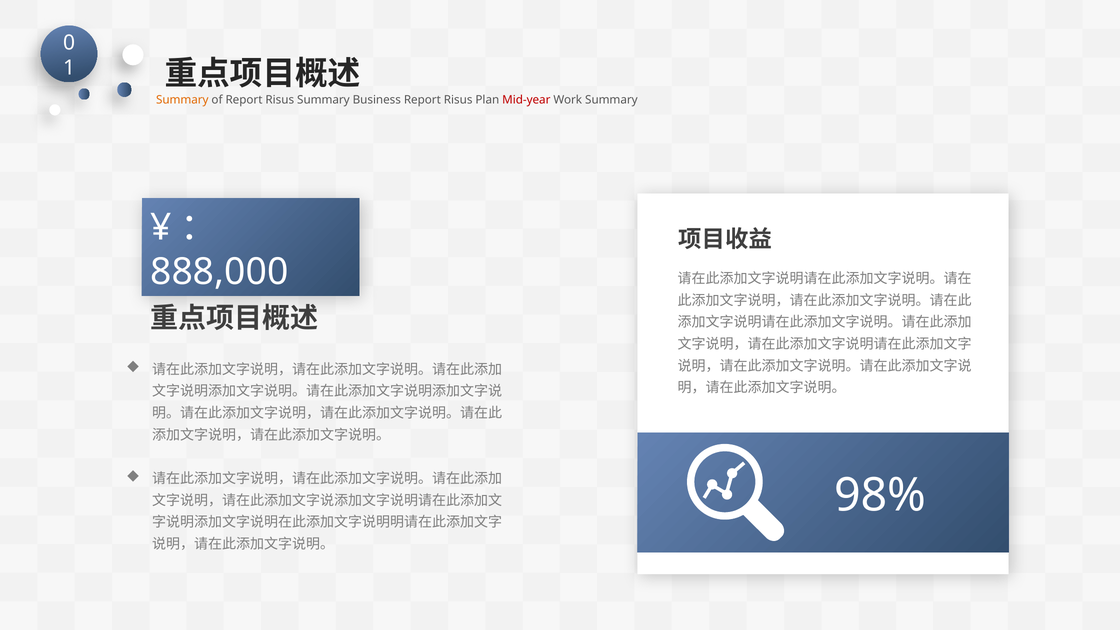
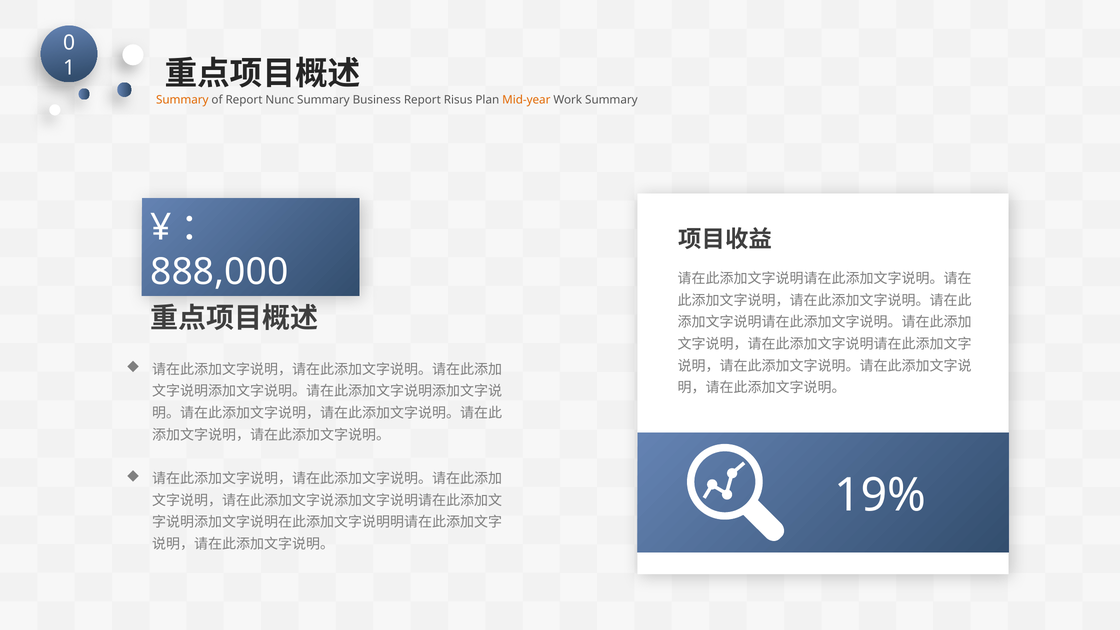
of Report Risus: Risus -> Nunc
Mid-year colour: red -> orange
98%: 98% -> 19%
